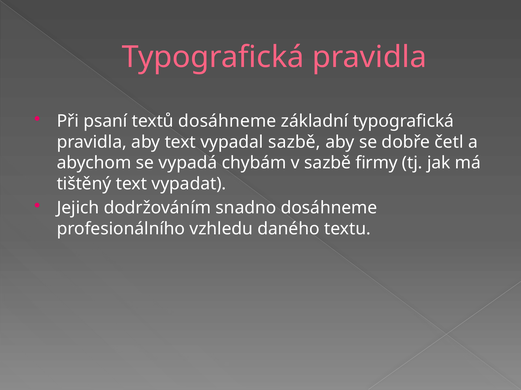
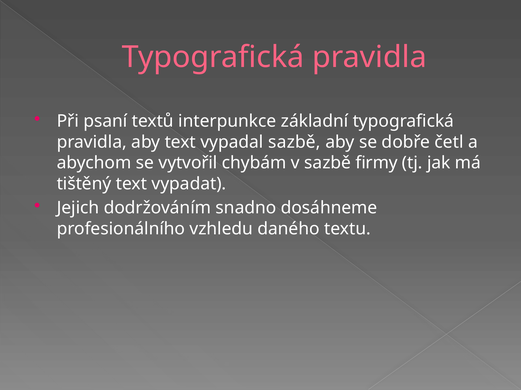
textů dosáhneme: dosáhneme -> interpunkce
vypadá: vypadá -> vytvořil
